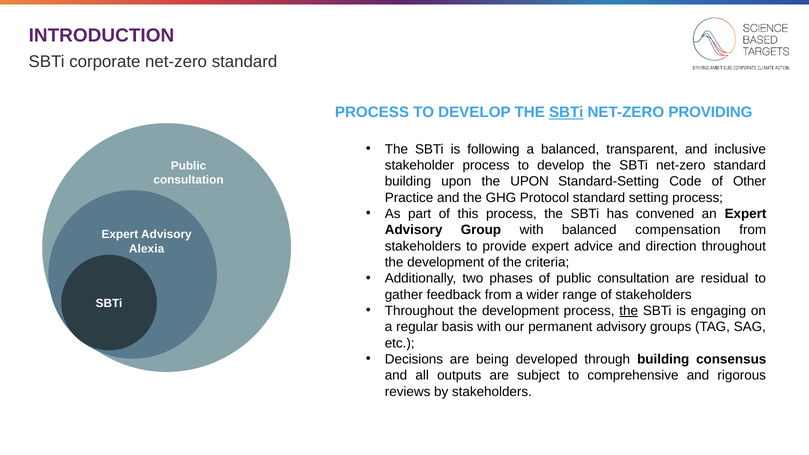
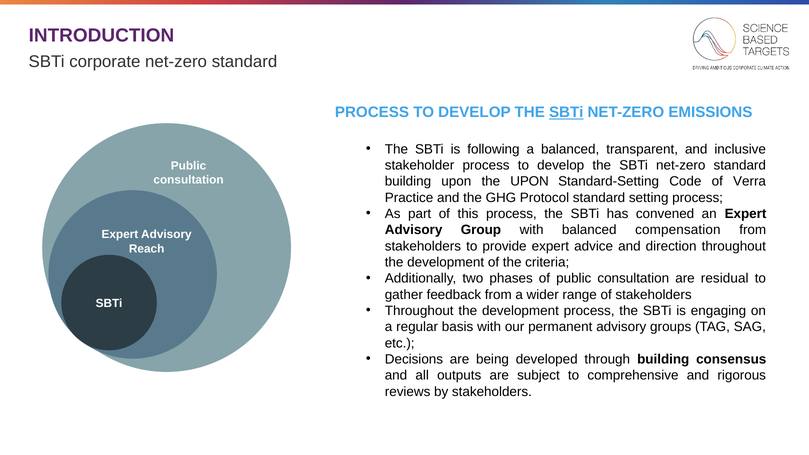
PROVIDING: PROVIDING -> EMISSIONS
Other: Other -> Verra
Alexia: Alexia -> Reach
the at (629, 311) underline: present -> none
